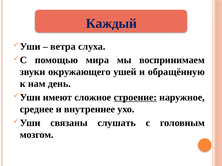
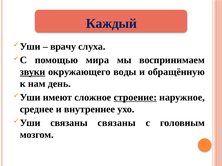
ветра: ветра -> врачу
звуки underline: none -> present
ушей: ушей -> воды
связаны слушать: слушать -> связаны
